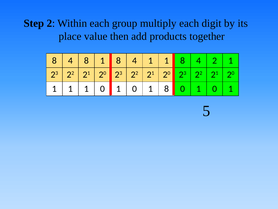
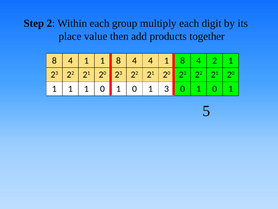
8 4 8: 8 -> 1
4 1: 1 -> 4
0 1 8: 8 -> 3
